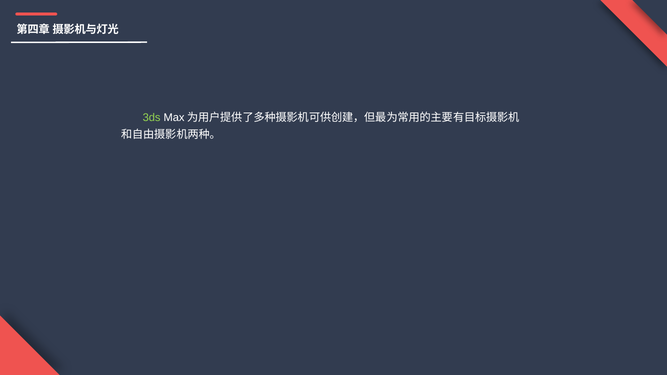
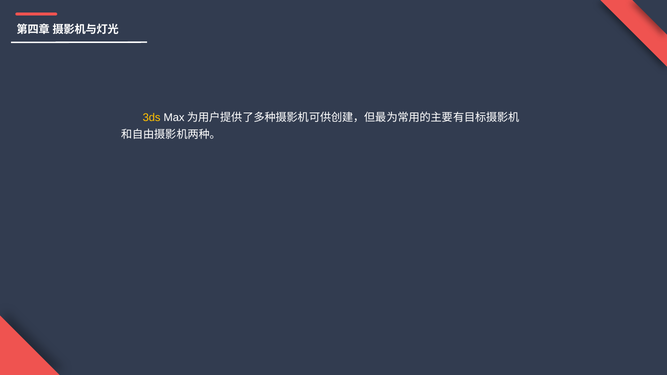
3ds colour: light green -> yellow
